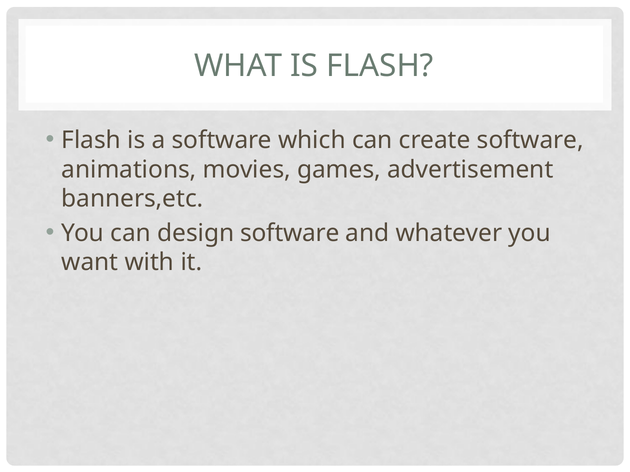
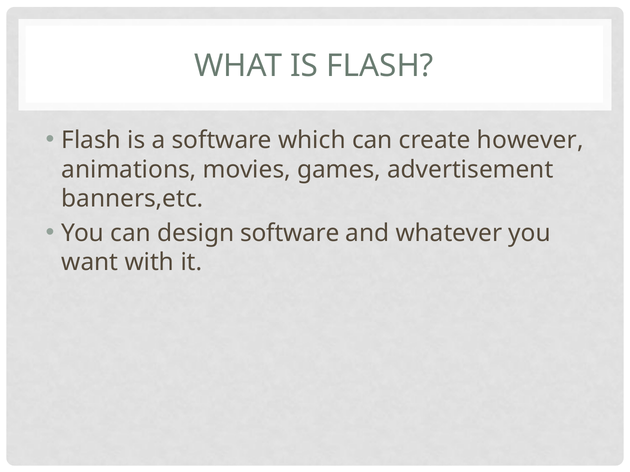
create software: software -> however
